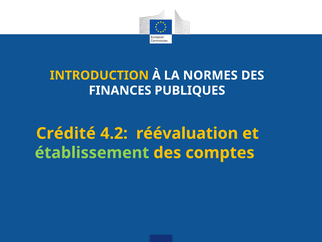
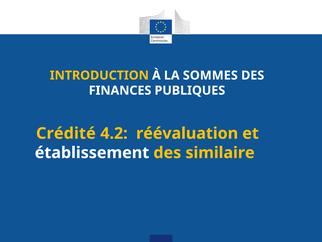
NORMES: NORMES -> SOMMES
établissement colour: light green -> white
comptes: comptes -> similaire
